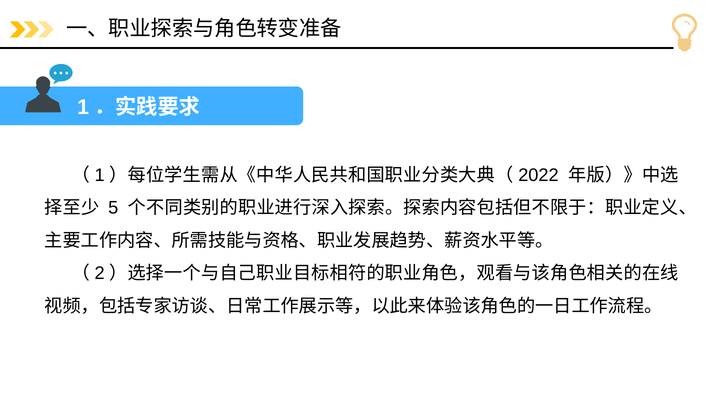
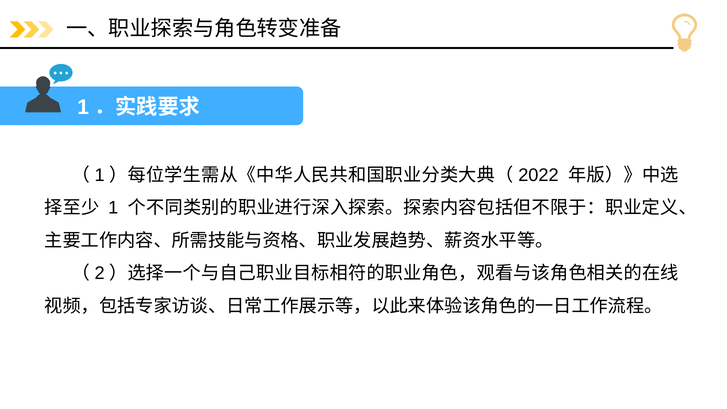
5 at (113, 208): 5 -> 1
